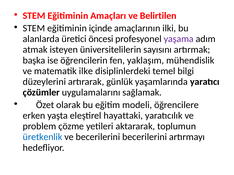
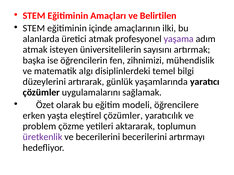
üretici öncesi: öncesi -> atmak
yaklaşım: yaklaşım -> zihnimizi
ilke: ilke -> algı
eleştirel hayattaki: hayattaki -> çözümler
üretkenlik colour: blue -> purple
